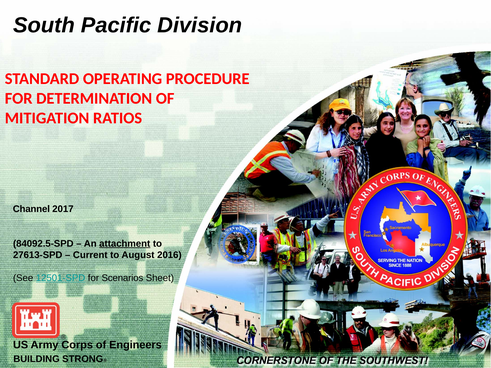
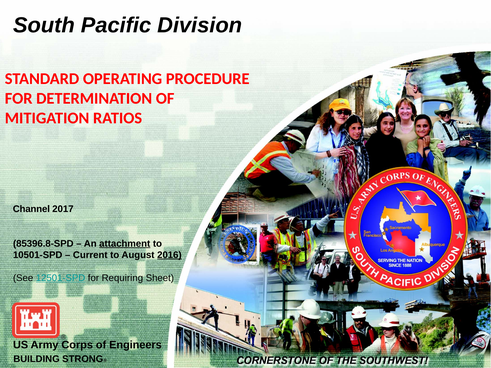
84092.5-SPD: 84092.5-SPD -> 85396.8-SPD
27613-SPD: 27613-SPD -> 10501-SPD
2016 underline: none -> present
Scenarios: Scenarios -> Requiring
